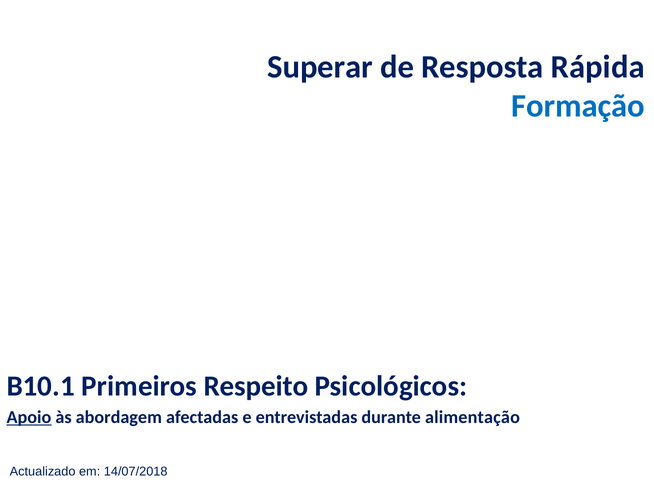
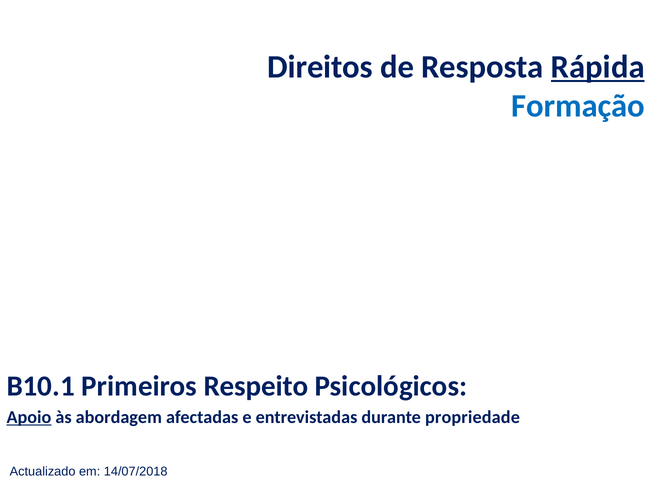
Superar: Superar -> Direitos
Rápida underline: none -> present
alimentação: alimentação -> propriedade
